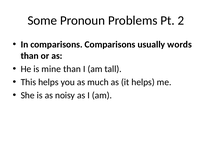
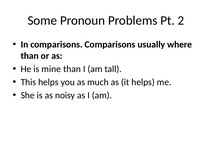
words: words -> where
